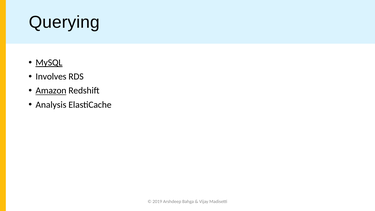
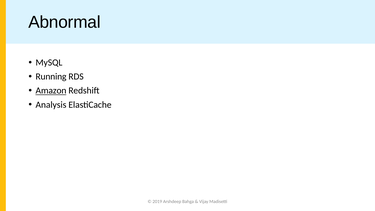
Querying: Querying -> Abnormal
MySQL underline: present -> none
Involves: Involves -> Running
